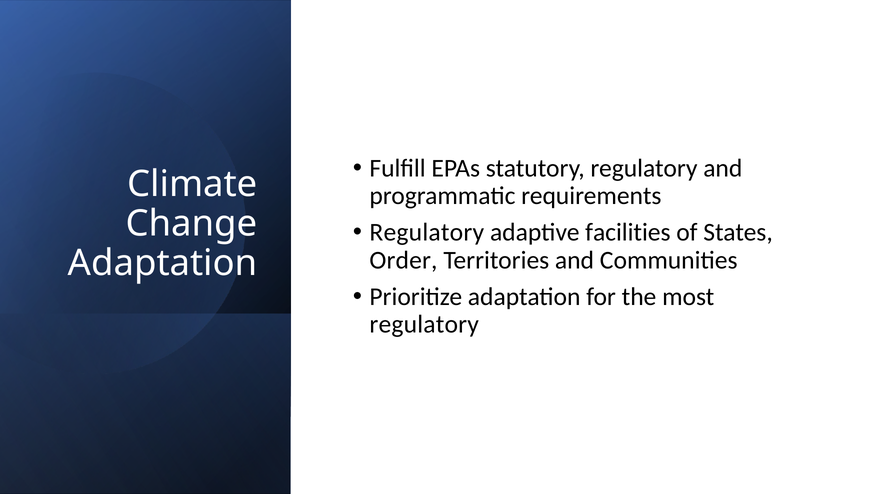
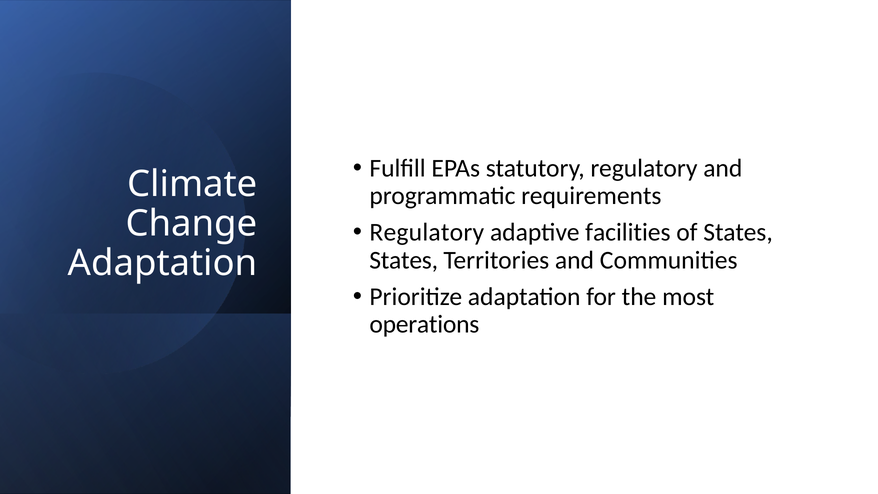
Order at (403, 260): Order -> States
regulatory at (424, 324): regulatory -> operations
